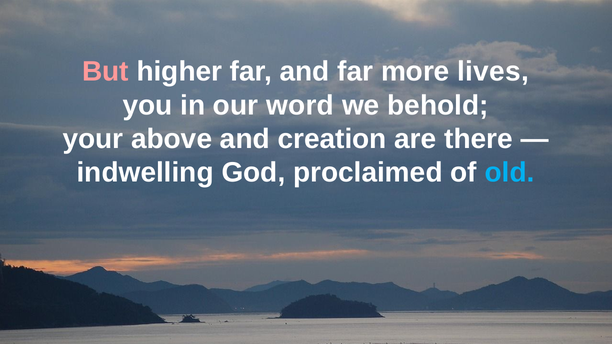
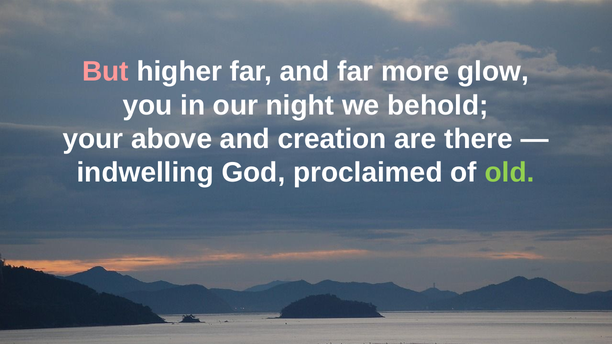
lives: lives -> glow
word: word -> night
old colour: light blue -> light green
